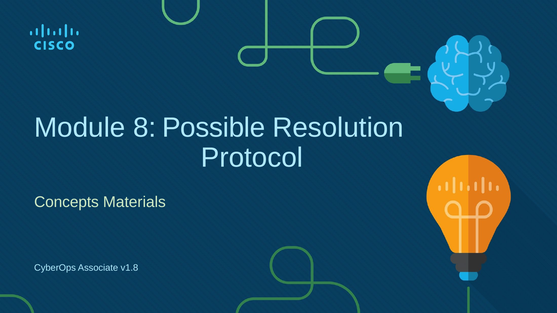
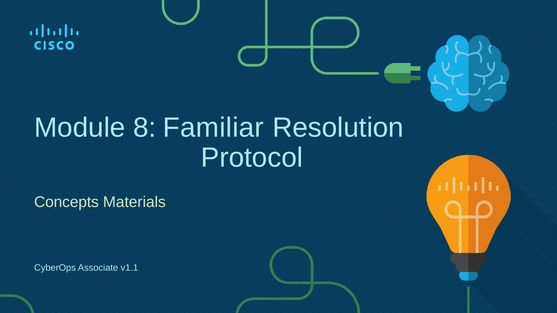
Possible: Possible -> Familiar
v1.8: v1.8 -> v1.1
